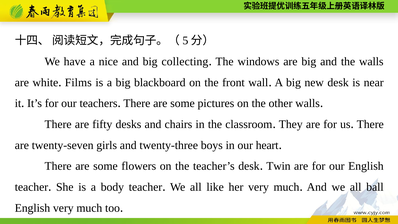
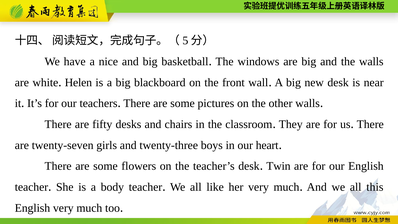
collecting: collecting -> basketball
Films: Films -> Helen
ball: ball -> this
